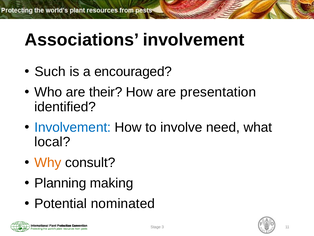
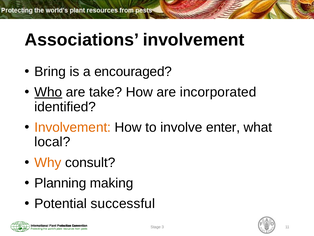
Such: Such -> Bring
Who underline: none -> present
their: their -> take
presentation: presentation -> incorporated
Involvement at (73, 127) colour: blue -> orange
need: need -> enter
nominated: nominated -> successful
